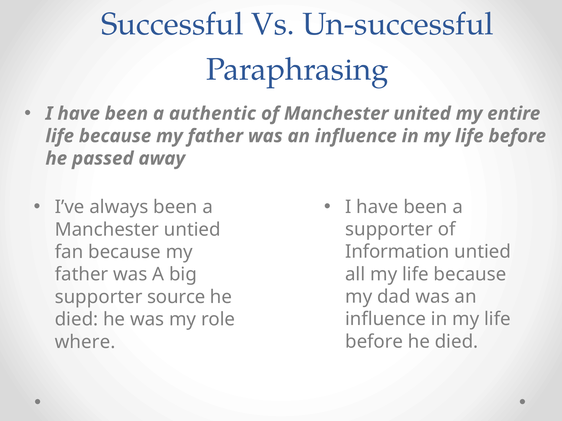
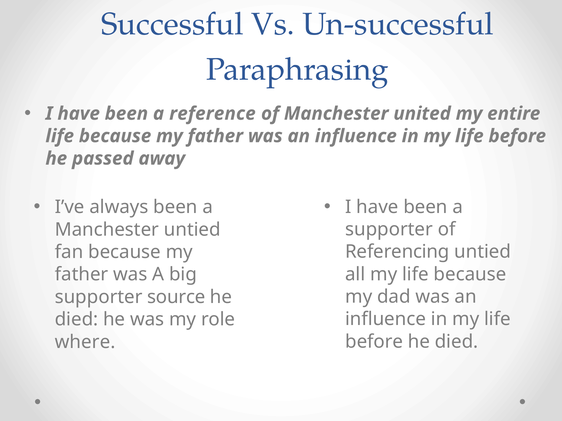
authentic: authentic -> reference
Information: Information -> Referencing
